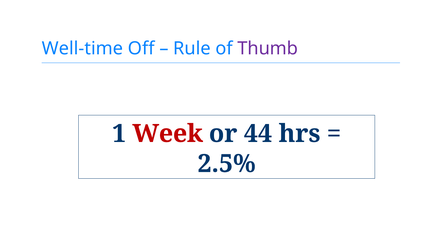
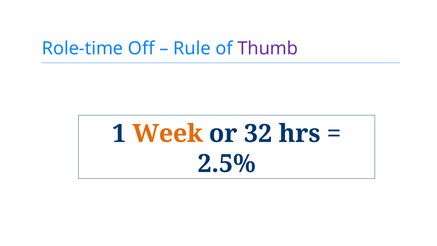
Well-time: Well-time -> Role-time
Week colour: red -> orange
44: 44 -> 32
